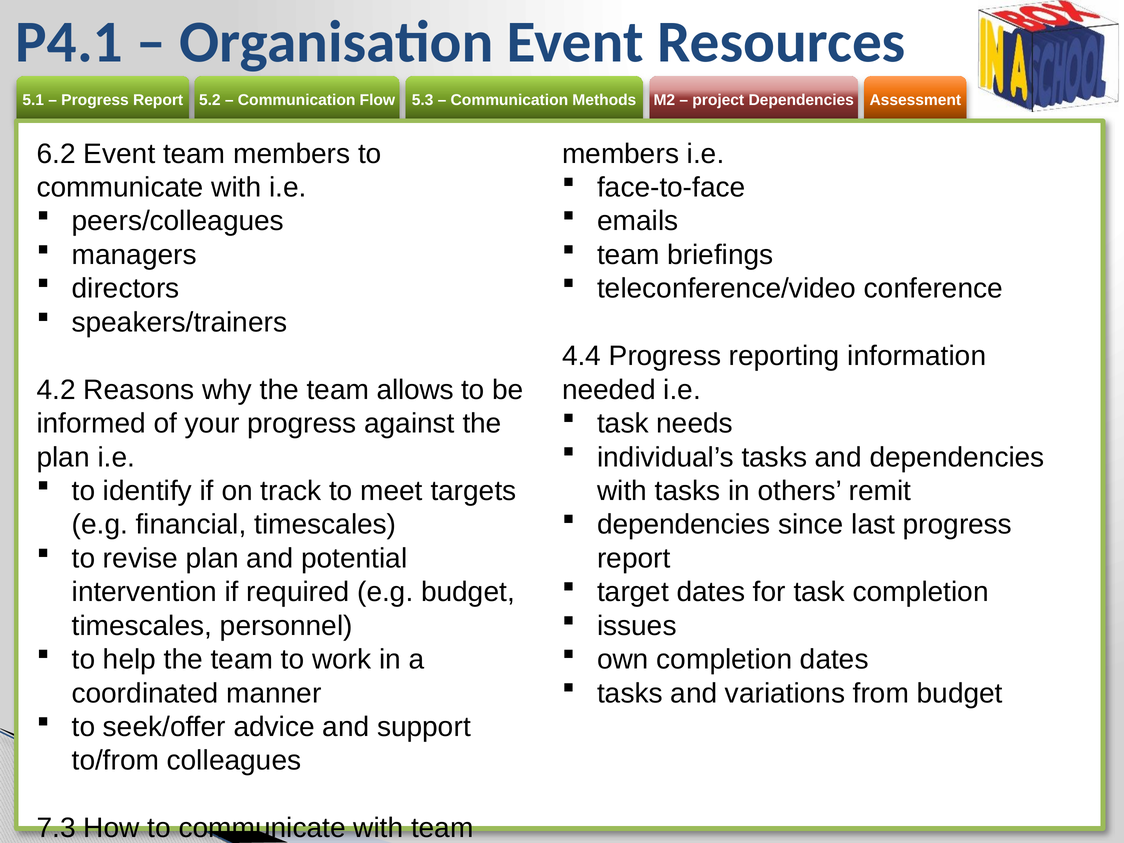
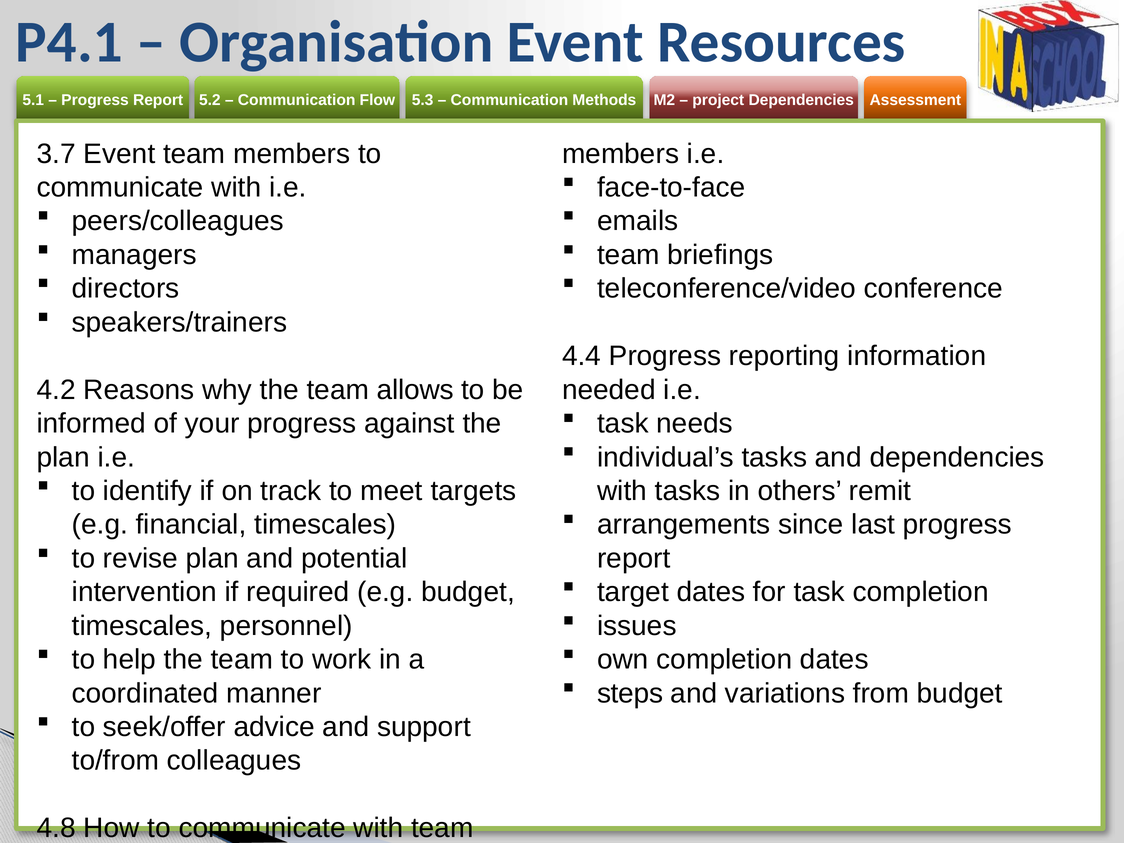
6.2: 6.2 -> 3.7
dependencies at (684, 525): dependencies -> arrangements
tasks at (630, 693): tasks -> steps
7.3: 7.3 -> 4.8
